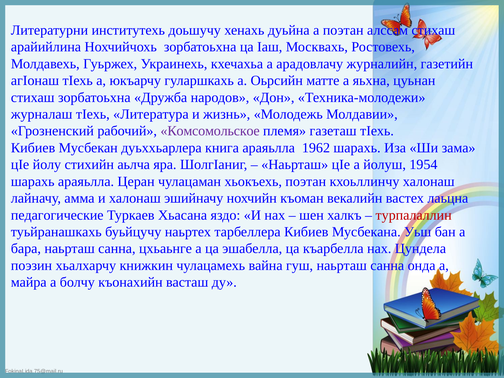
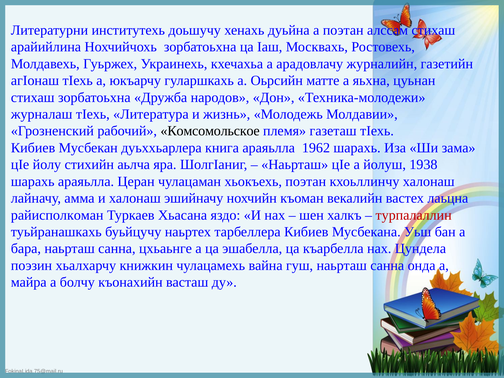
Комсомольское colour: purple -> black
1954: 1954 -> 1938
педагогические: педагогические -> райисполкоман
